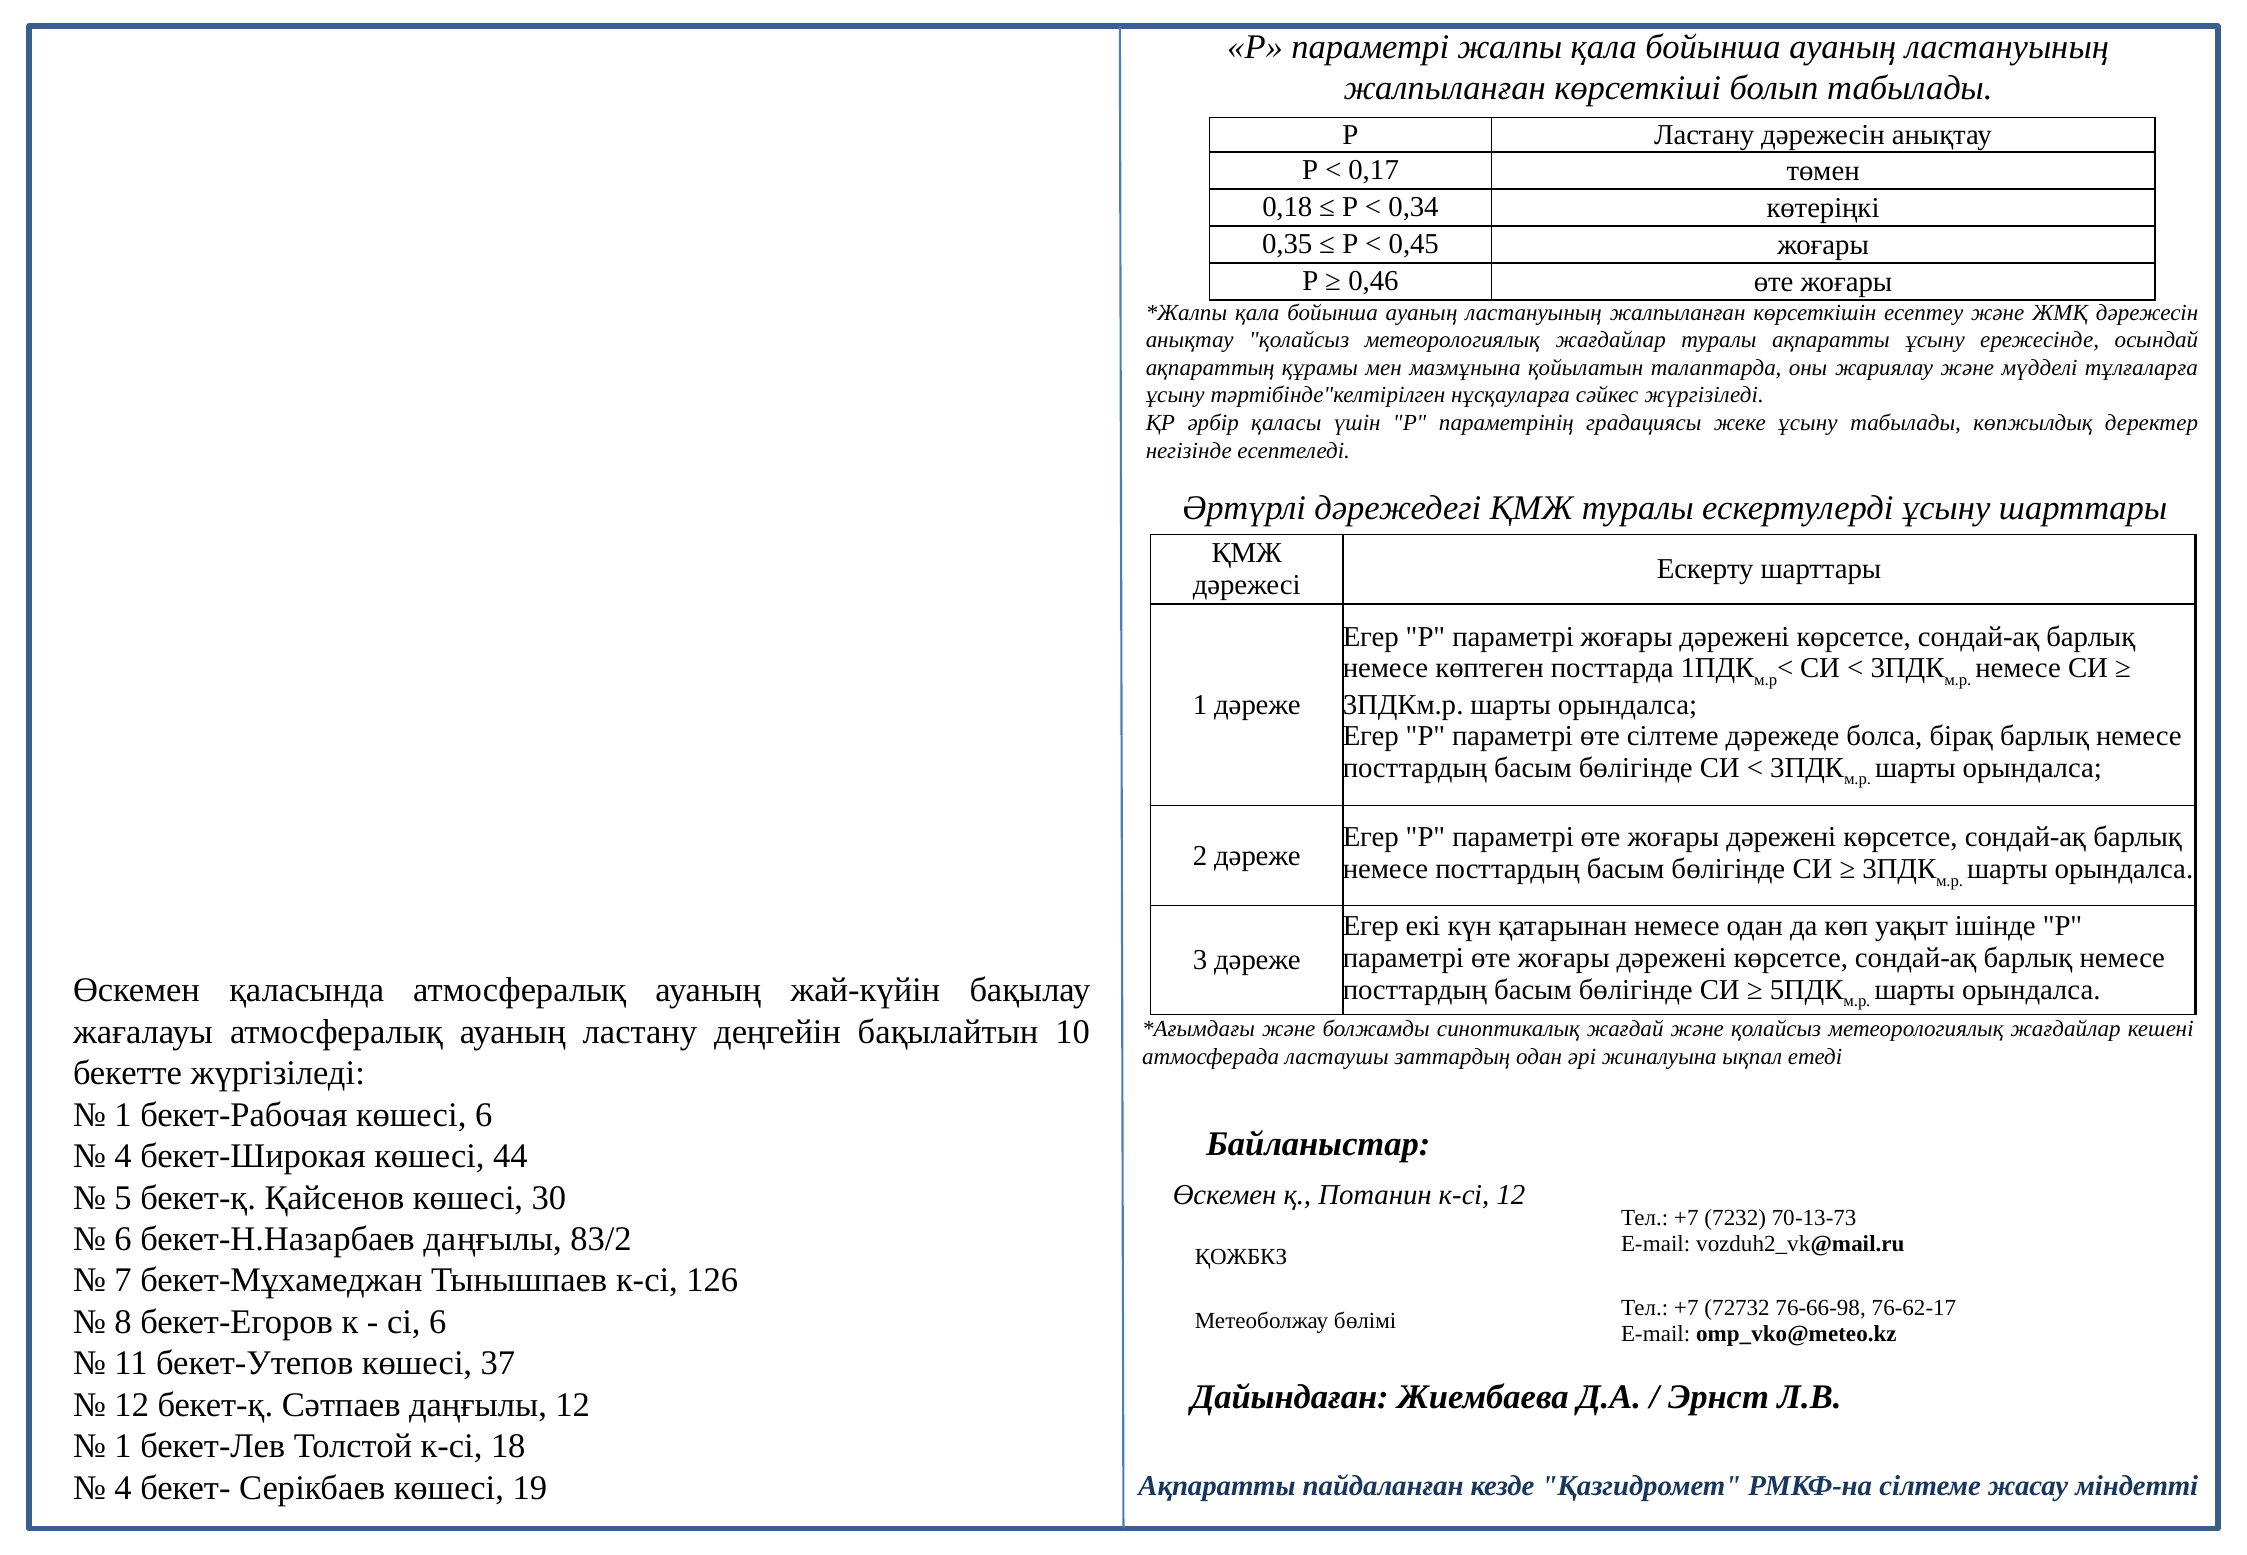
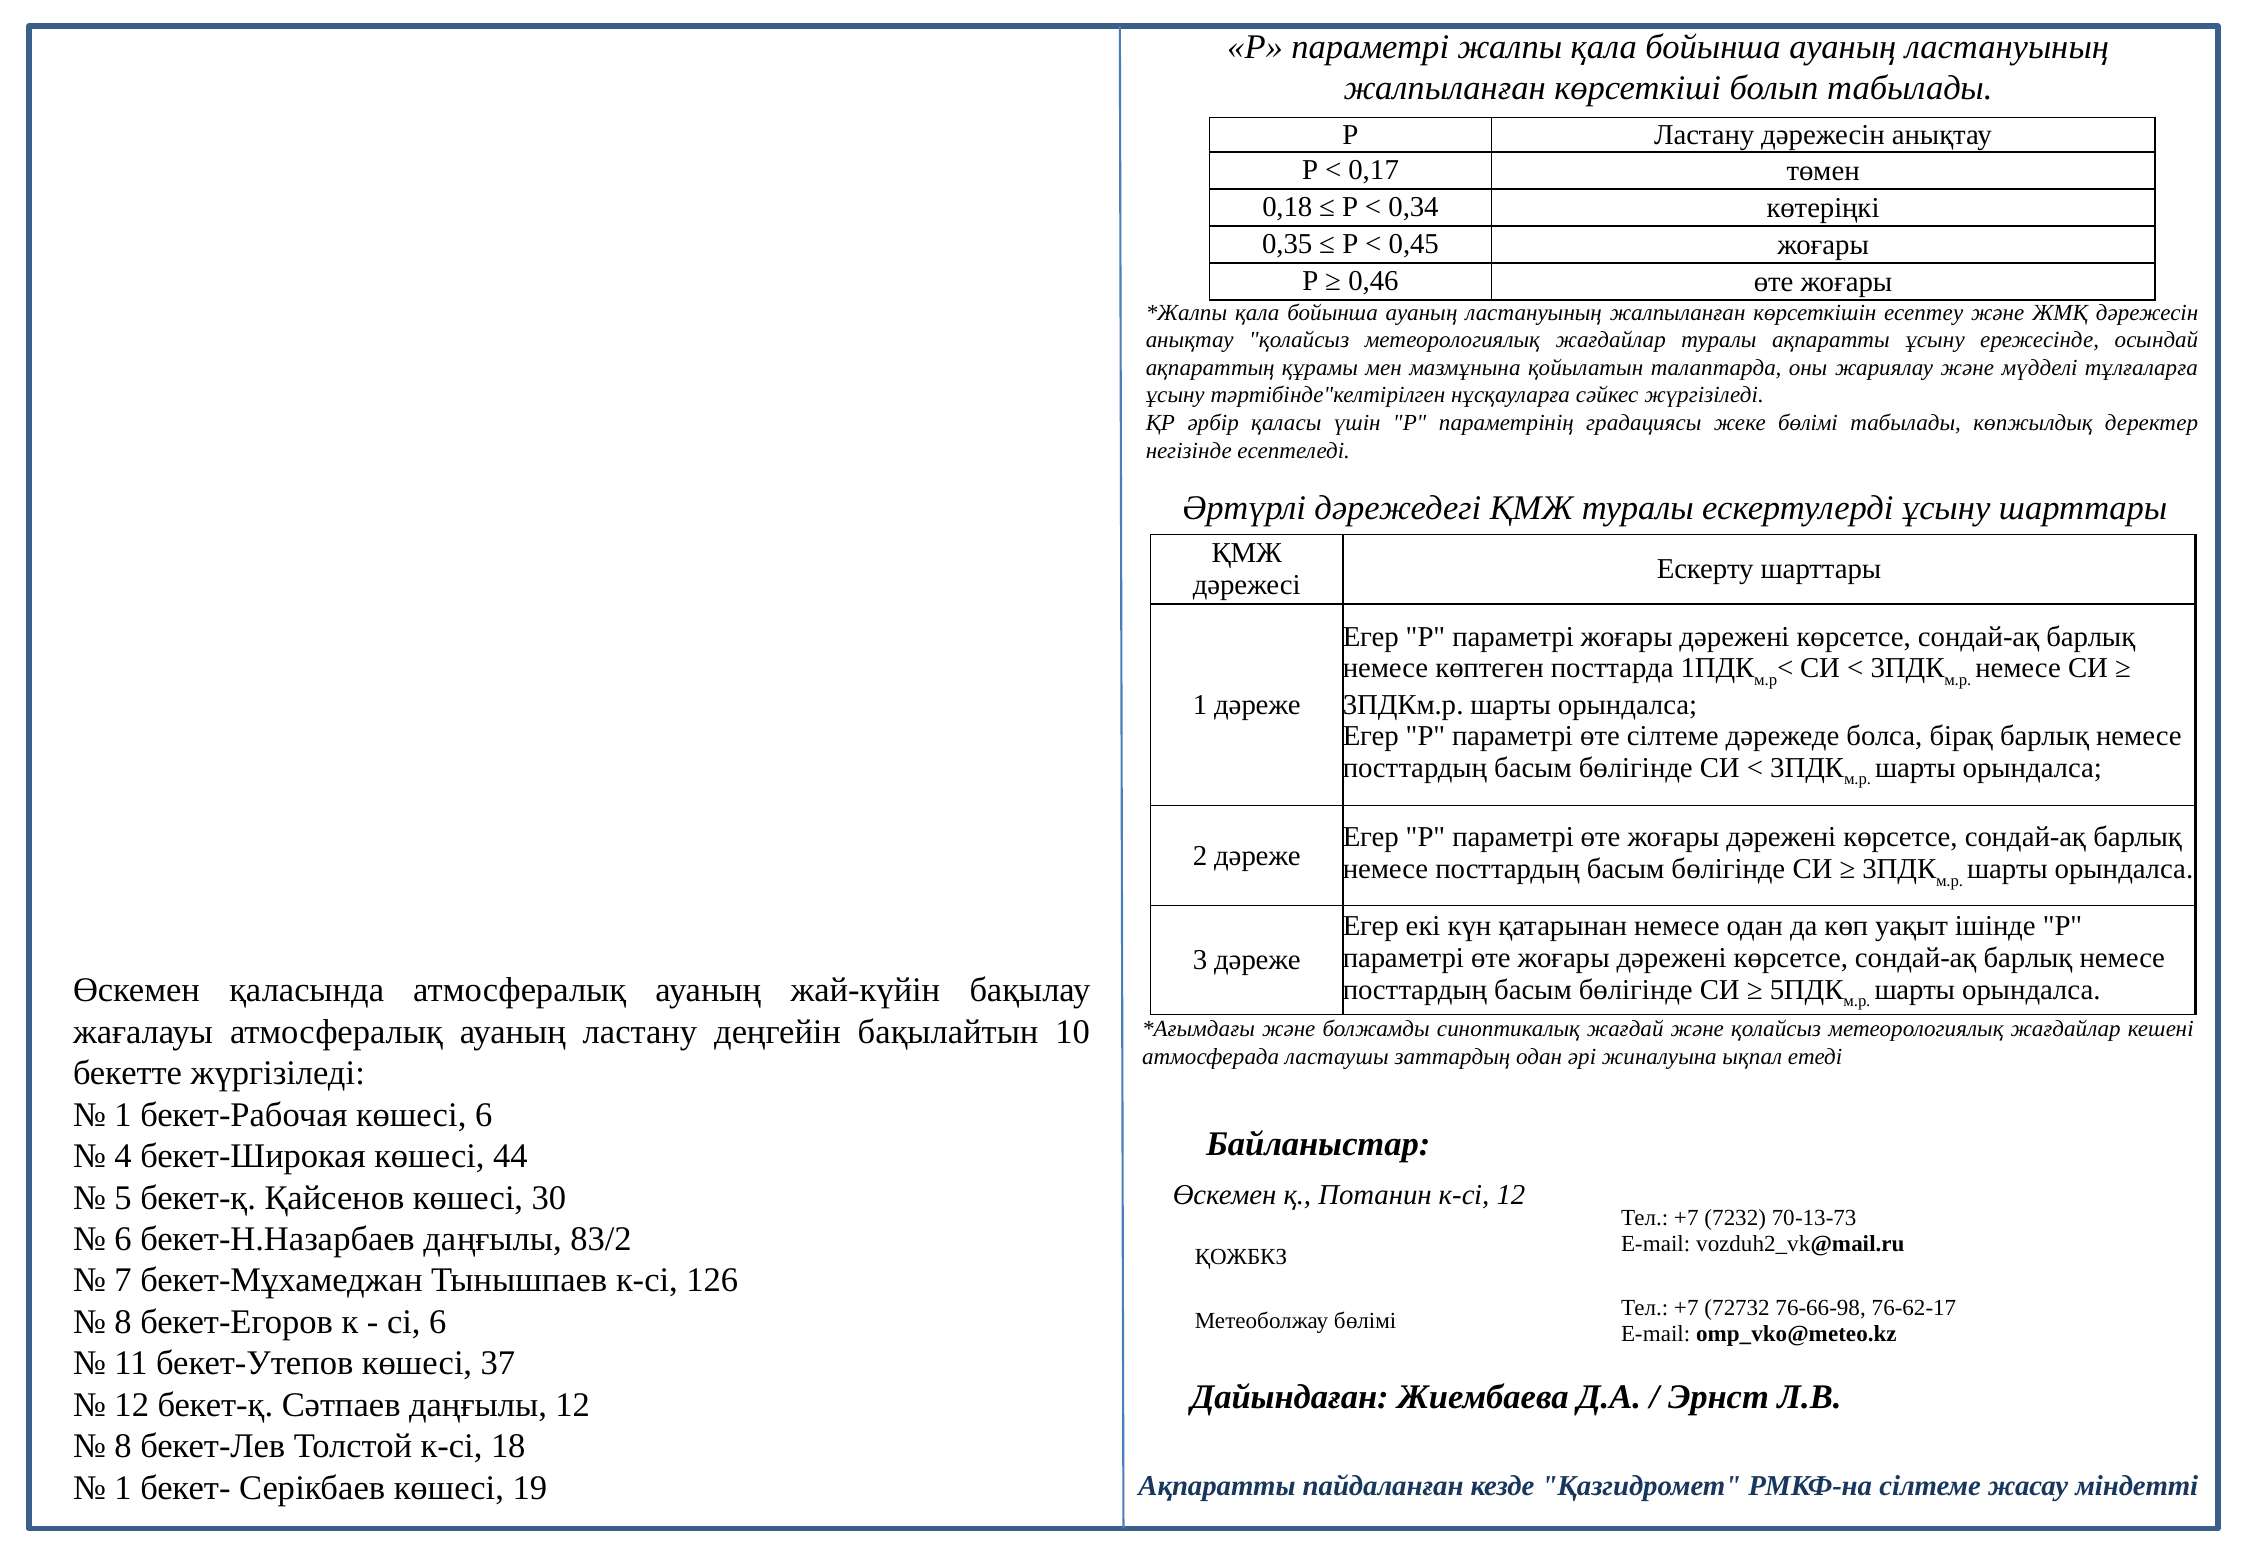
жеке ұсыну: ұсыну -> бөлімі
1 at (123, 1447): 1 -> 8
4 at (123, 1489): 4 -> 1
